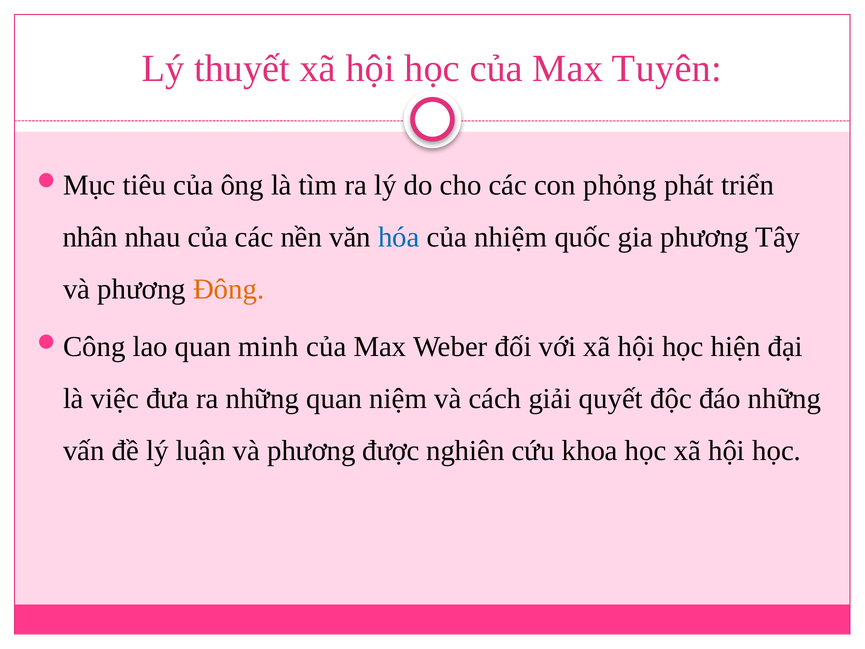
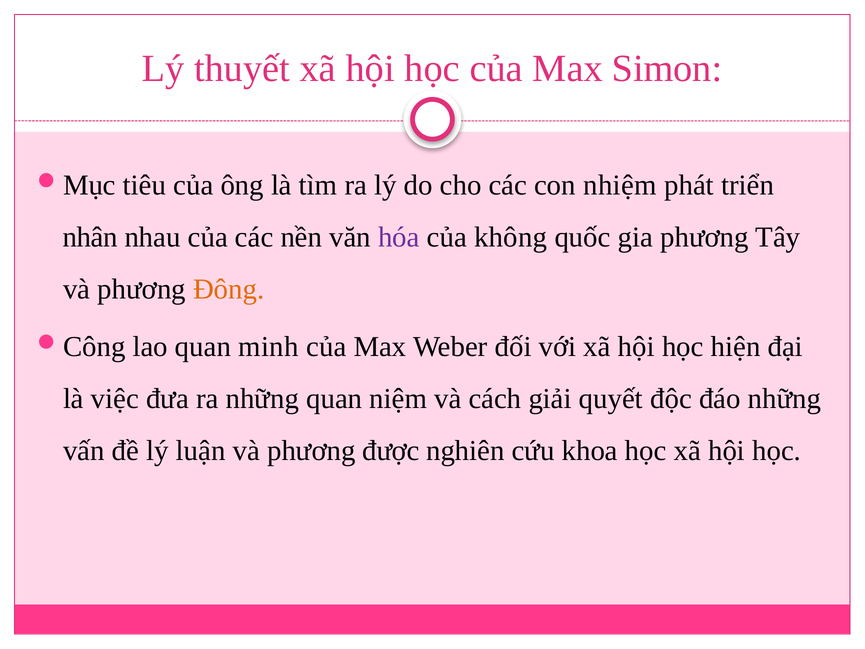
Tuyên: Tuyên -> Simon
phỏng: phỏng -> nhiệm
hóa colour: blue -> purple
nhiệm: nhiệm -> không
